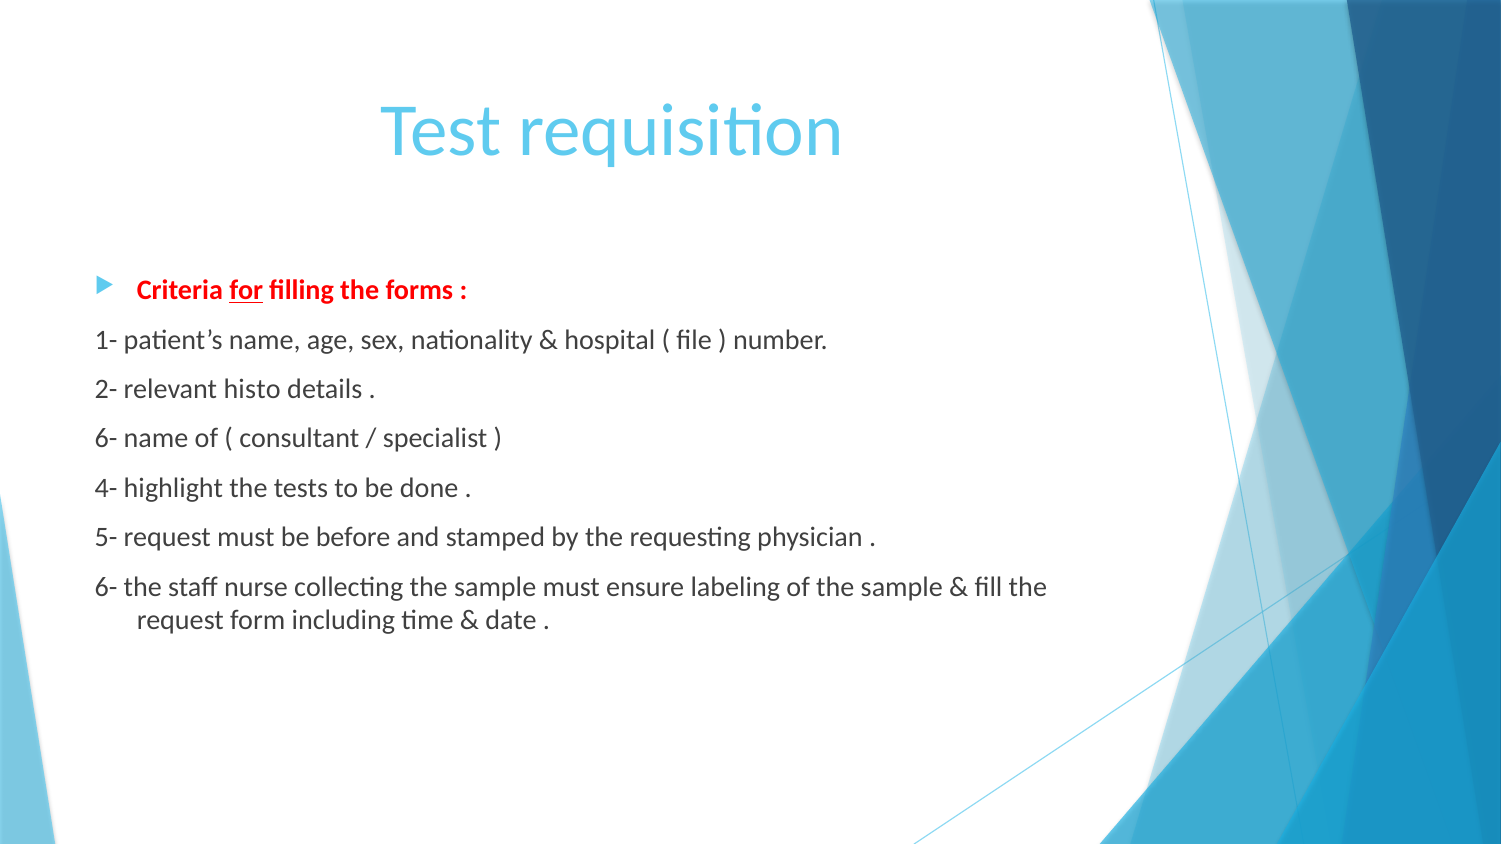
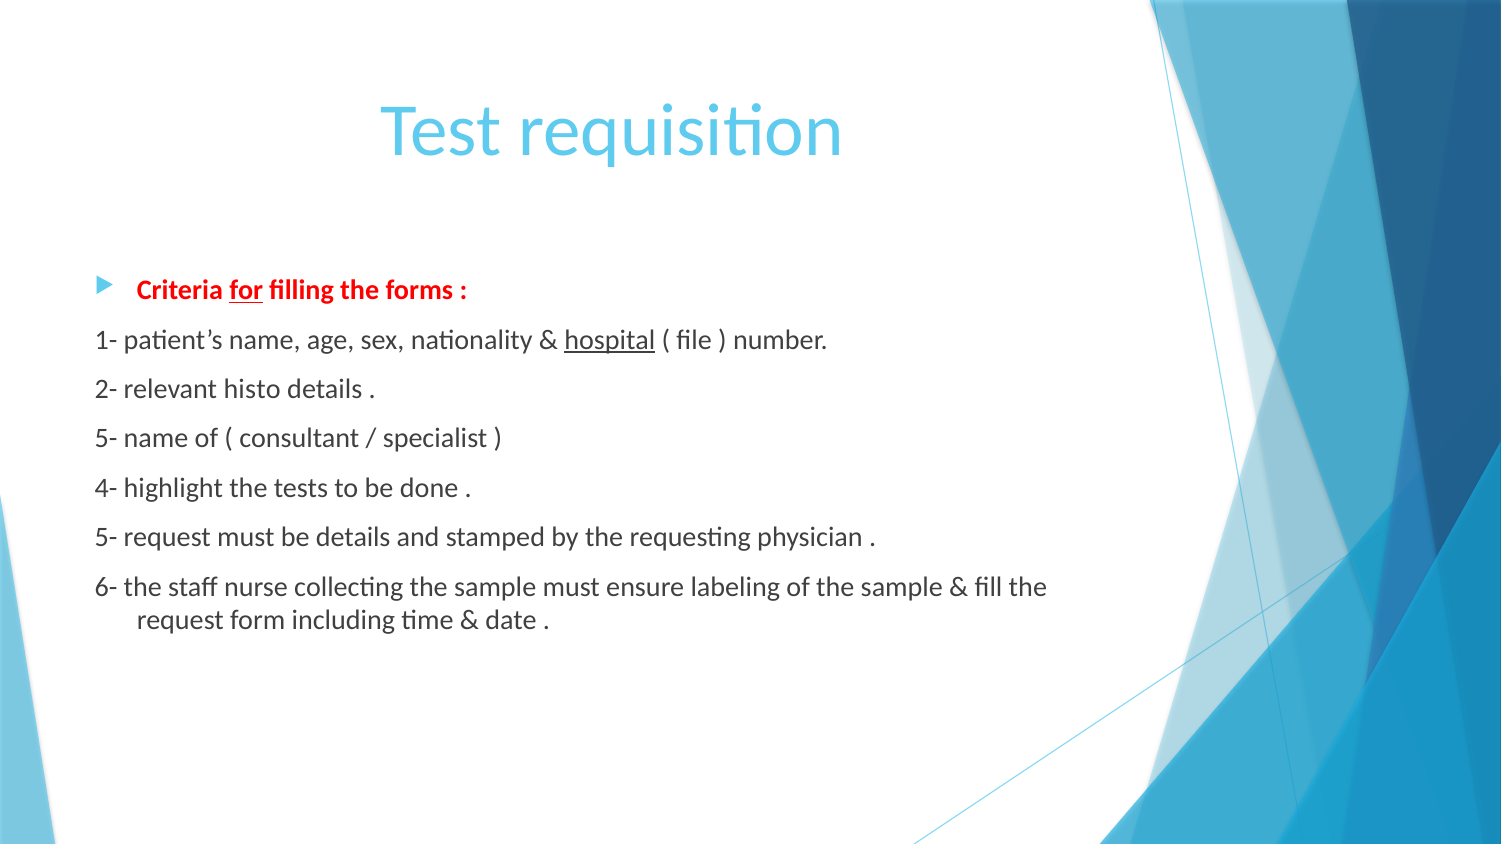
hospital underline: none -> present
6- at (106, 439): 6- -> 5-
be before: before -> details
